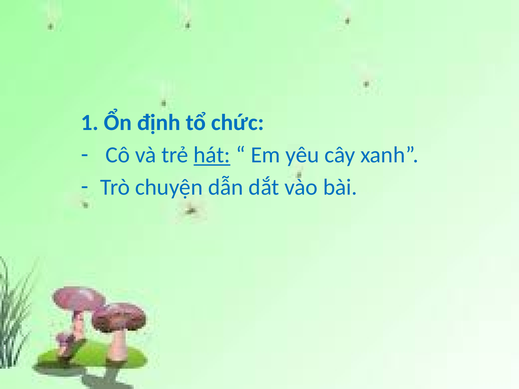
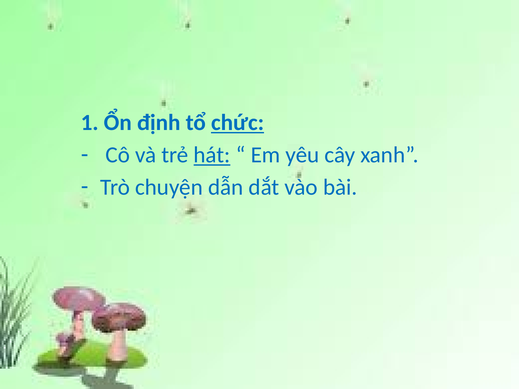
chức underline: none -> present
